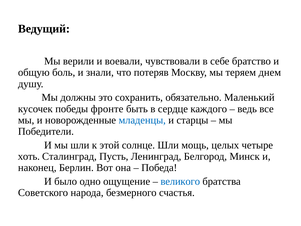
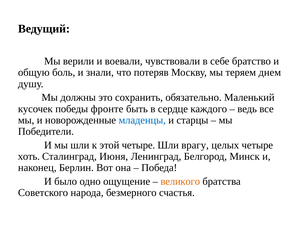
этой солнце: солнце -> четыре
мощь: мощь -> врагу
Пусть: Пусть -> Июня
великого colour: blue -> orange
